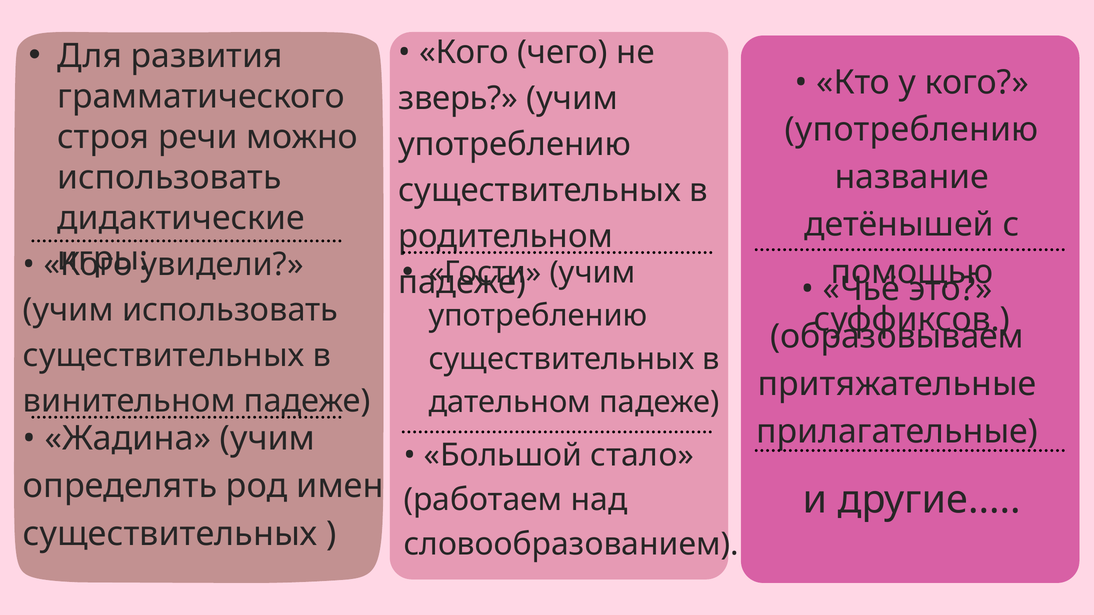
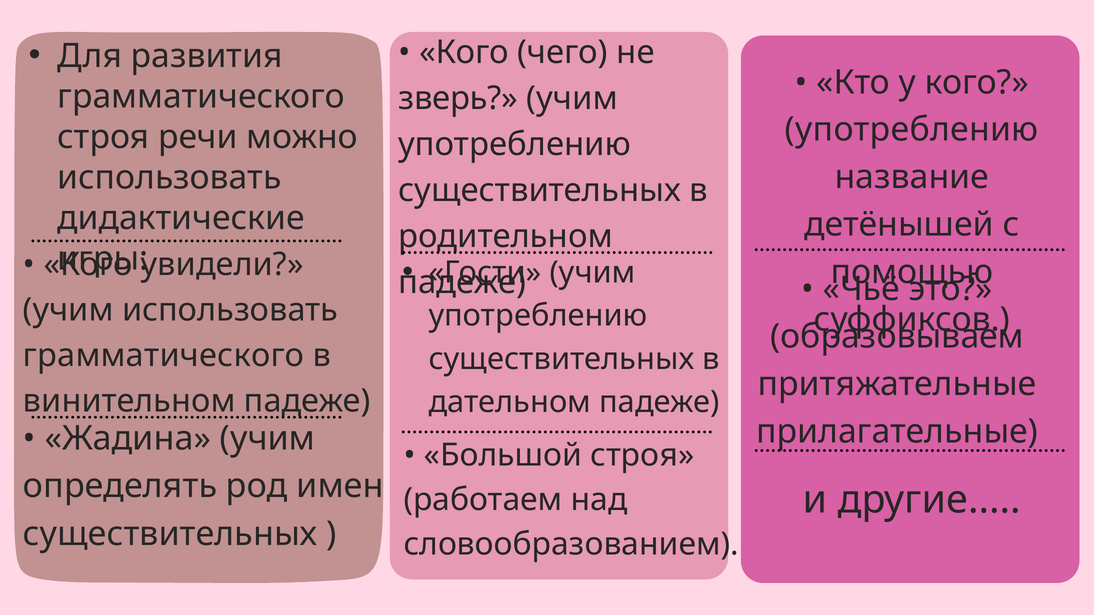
существительных at (164, 356): существительных -> грамматического
Большой стало: стало -> строя
